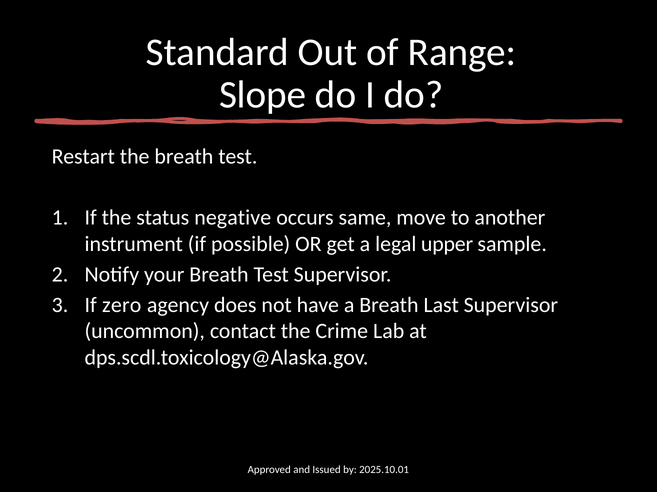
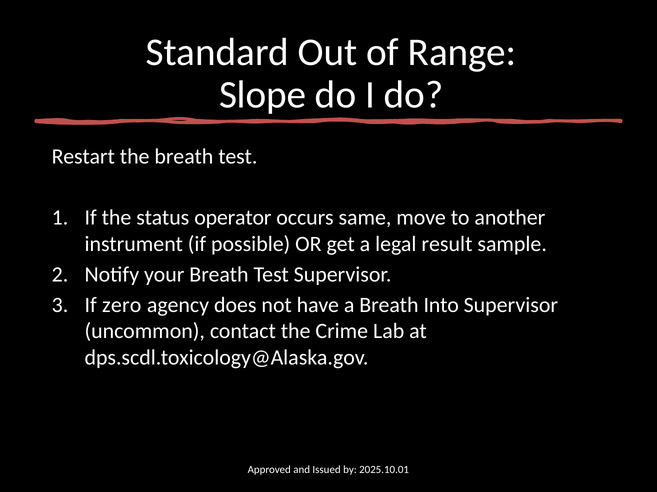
negative: negative -> operator
upper: upper -> result
Last: Last -> Into
